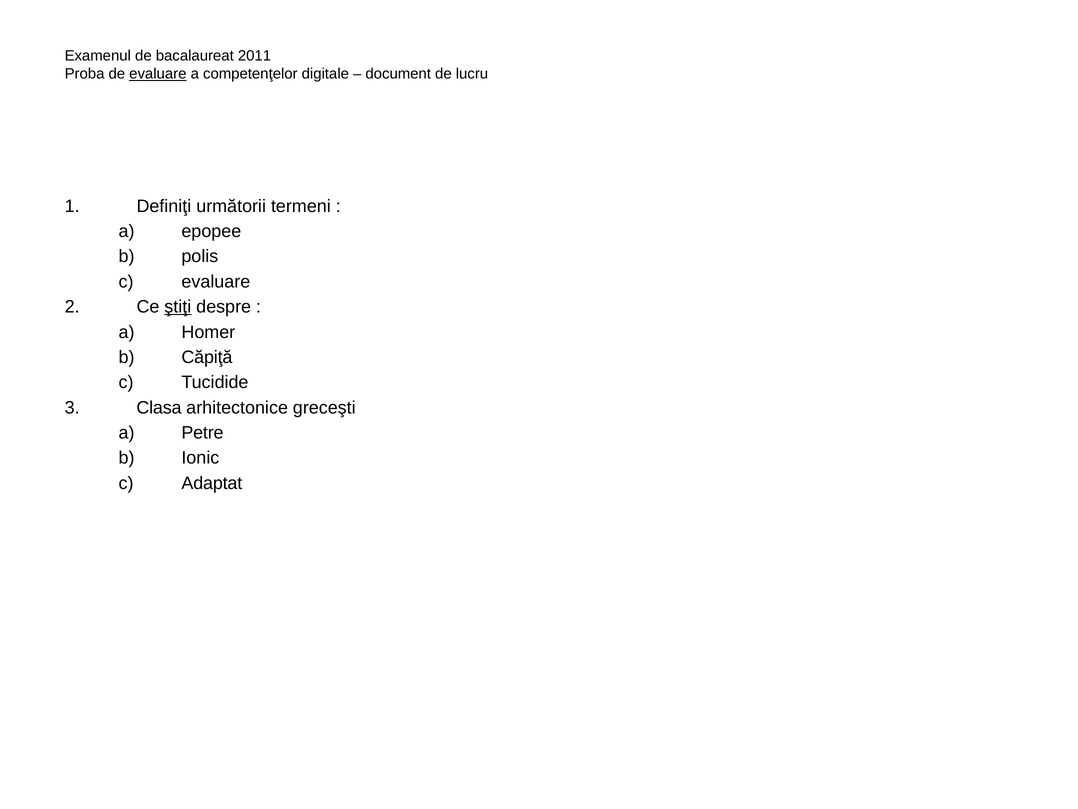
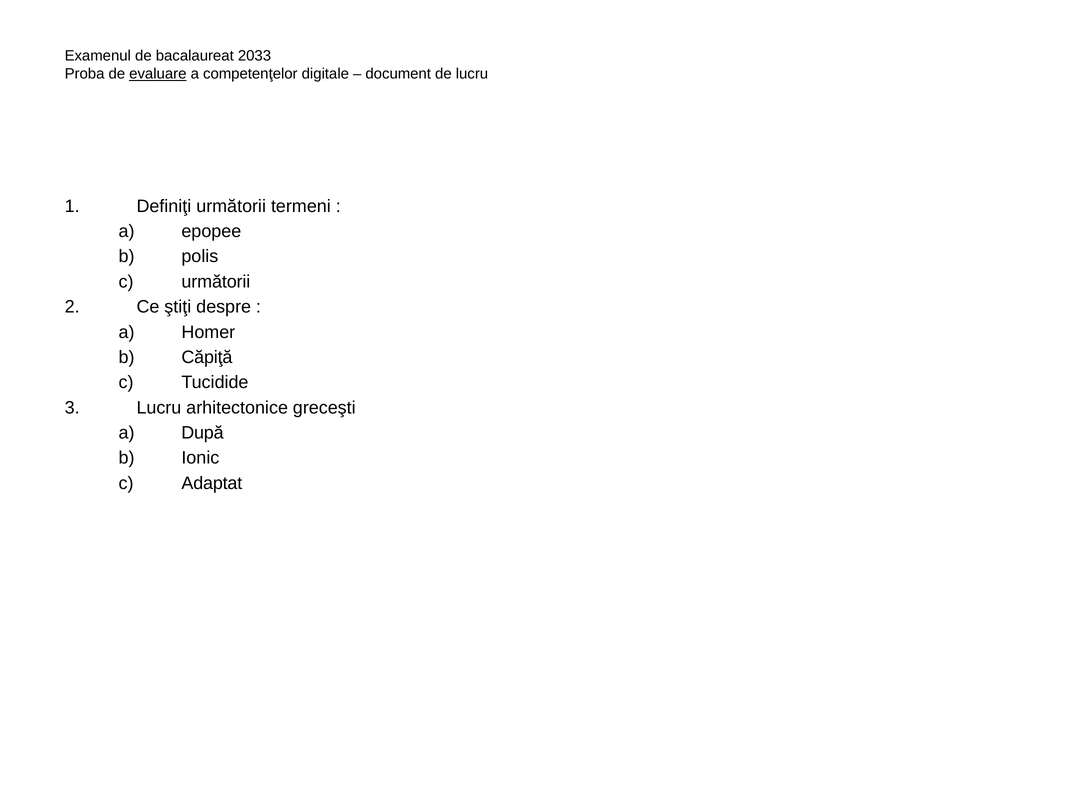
2011: 2011 -> 2033
evaluare at (216, 282): evaluare -> următorii
ştiţi underline: present -> none
Clasa at (159, 407): Clasa -> Lucru
Petre: Petre -> După
